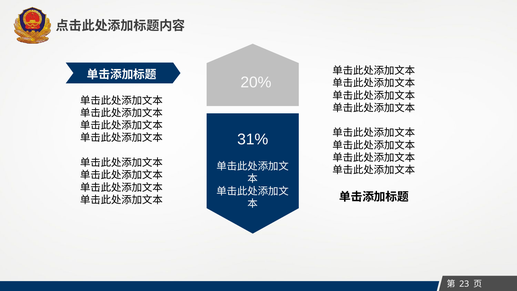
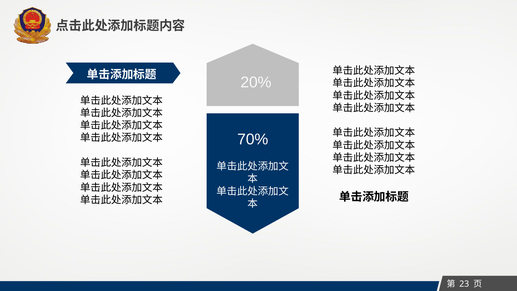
31%: 31% -> 70%
